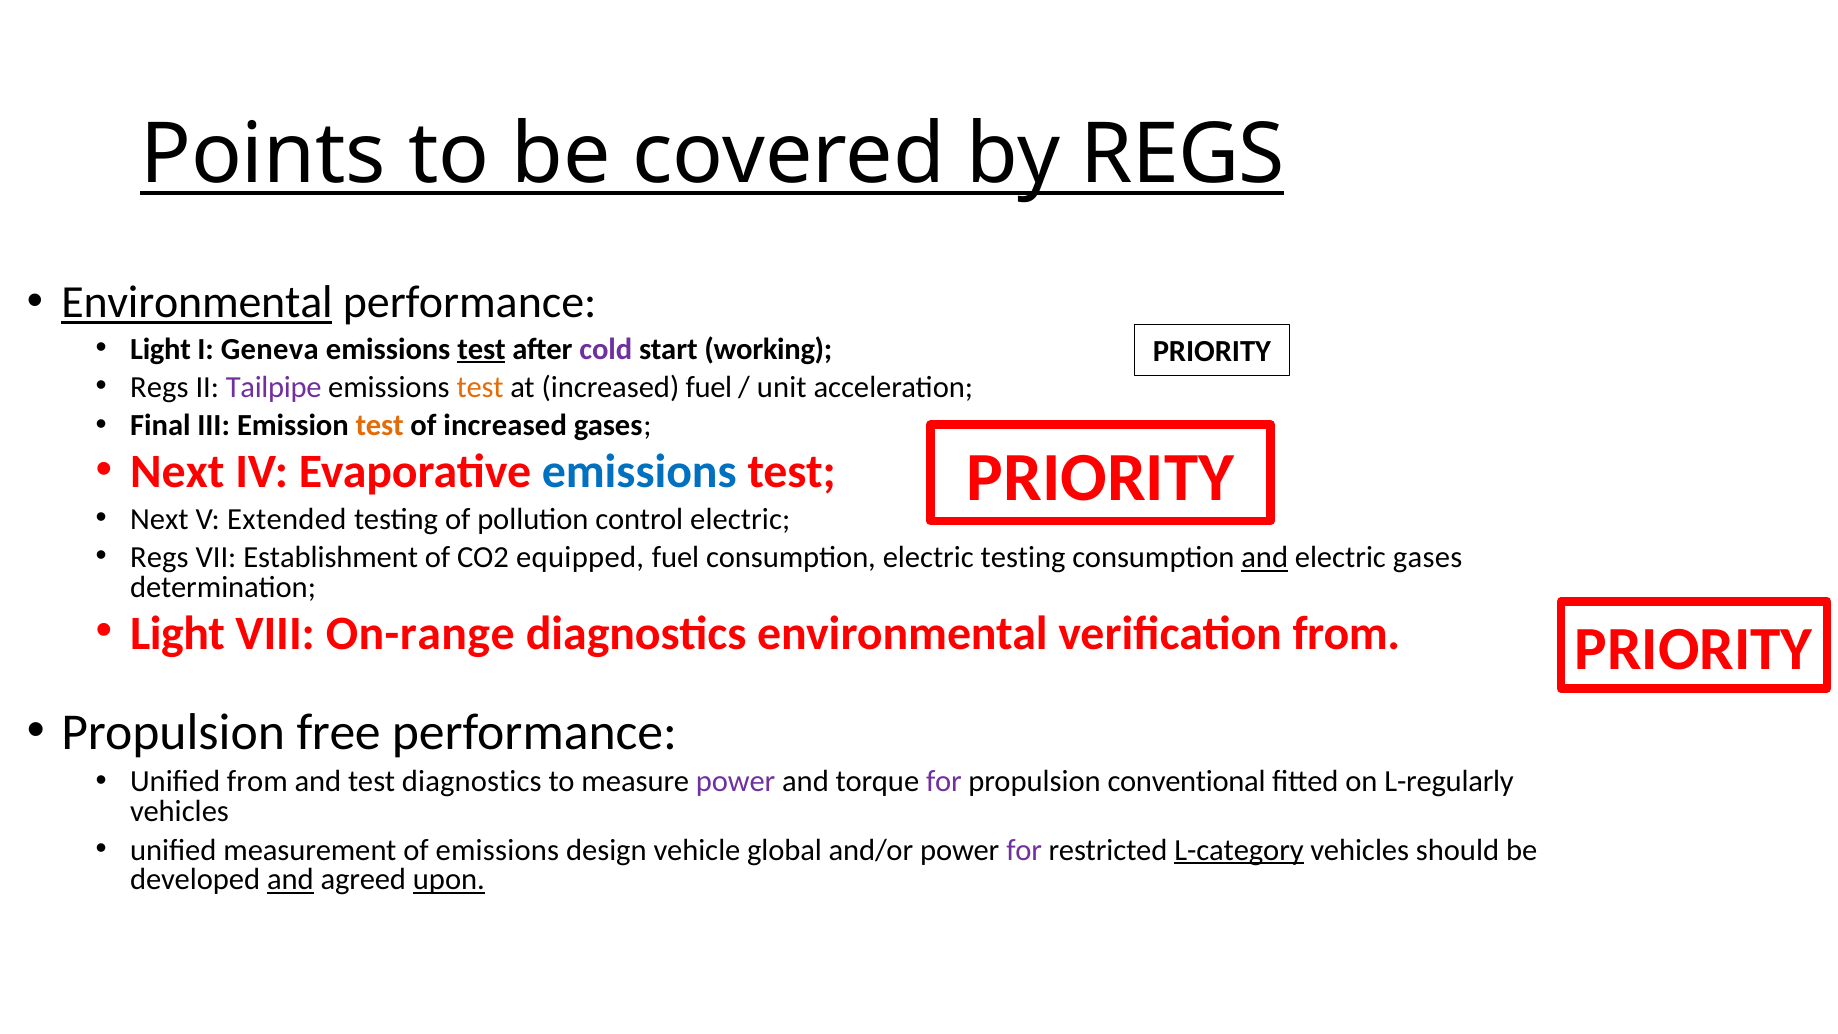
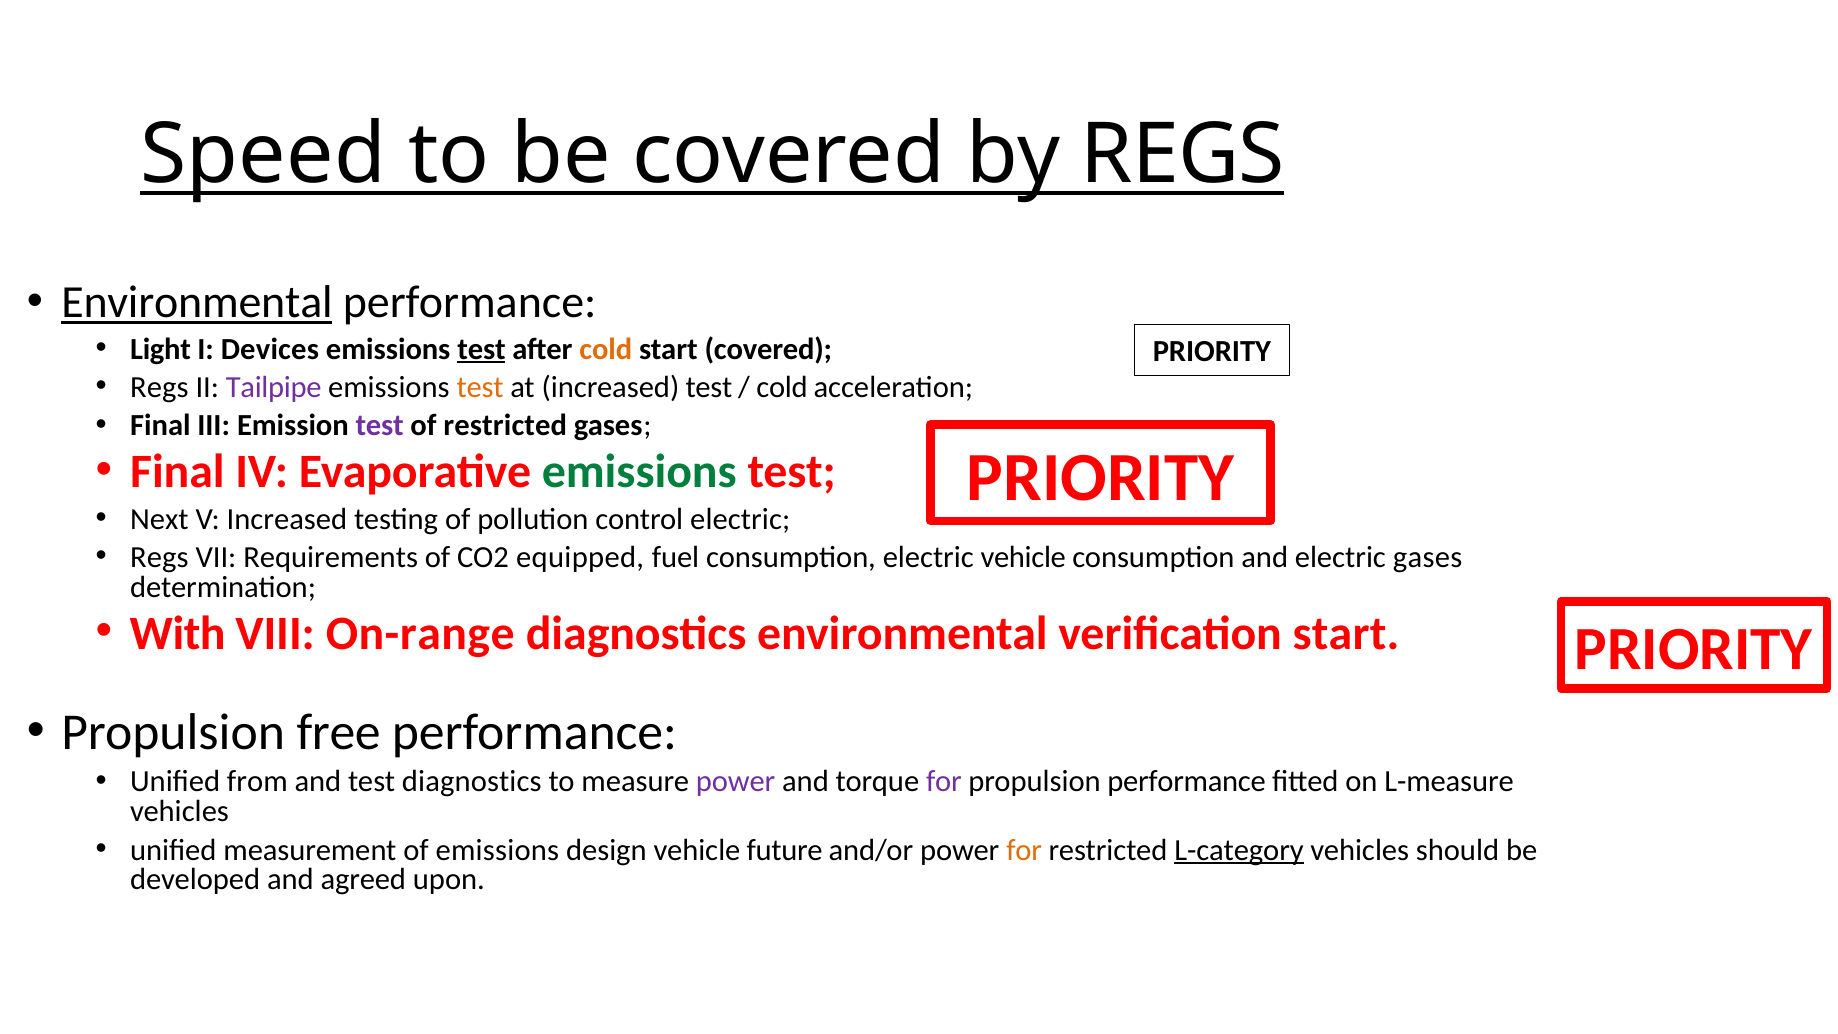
Points: Points -> Speed
Geneva: Geneva -> Devices
cold at (606, 349) colour: purple -> orange
start working: working -> covered
increased fuel: fuel -> test
unit at (782, 387): unit -> cold
test at (380, 426) colour: orange -> purple
of increased: increased -> restricted
Next at (177, 472): Next -> Final
emissions at (639, 472) colour: blue -> green
V Extended: Extended -> Increased
Establishment: Establishment -> Requirements
electric testing: testing -> vehicle
and at (1265, 557) underline: present -> none
Light at (178, 633): Light -> With
verification from: from -> start
propulsion conventional: conventional -> performance
L-regularly: L-regularly -> L-measure
global: global -> future
for at (1024, 850) colour: purple -> orange
and at (290, 880) underline: present -> none
upon underline: present -> none
